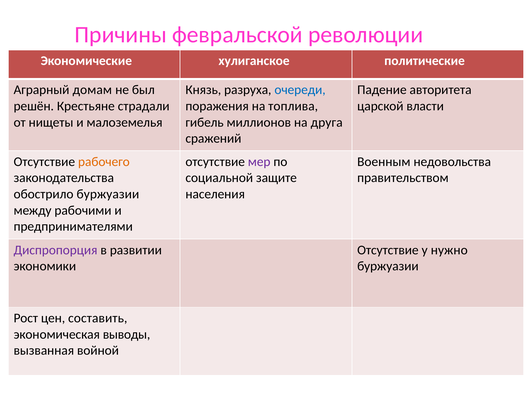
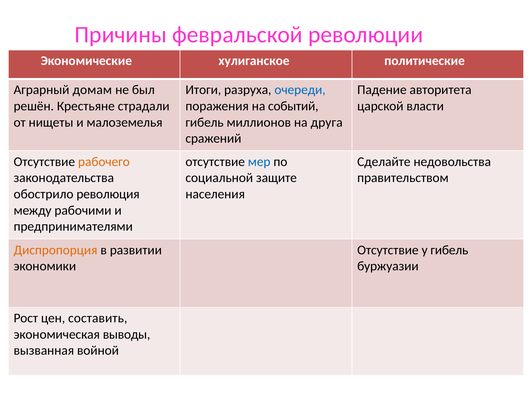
Князь: Князь -> Итоги
топлива: топлива -> событий
мер colour: purple -> blue
Военным: Военным -> Сделайте
обострило буржуазии: буржуазии -> революция
Диспропорция colour: purple -> orange
у нужно: нужно -> гибель
